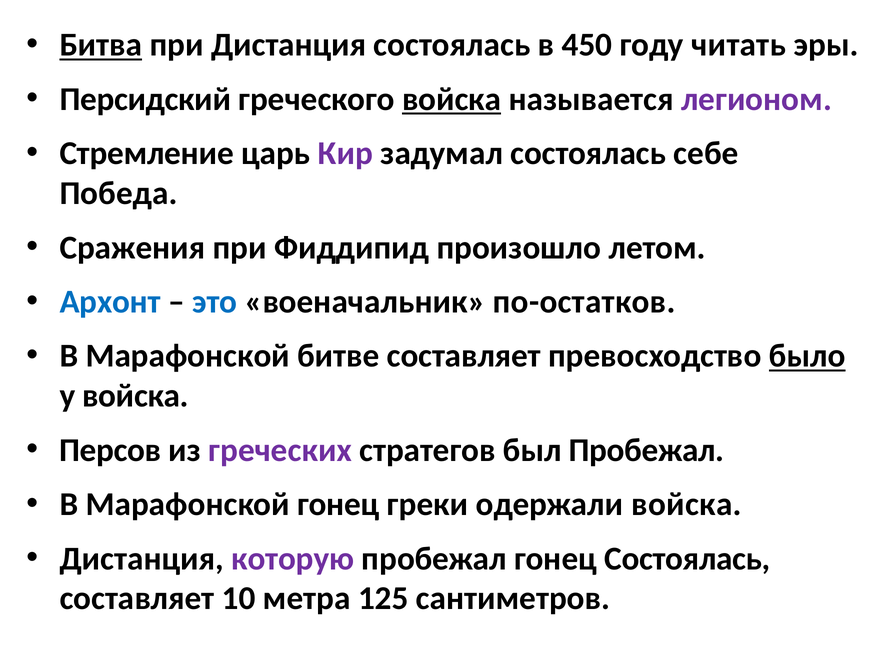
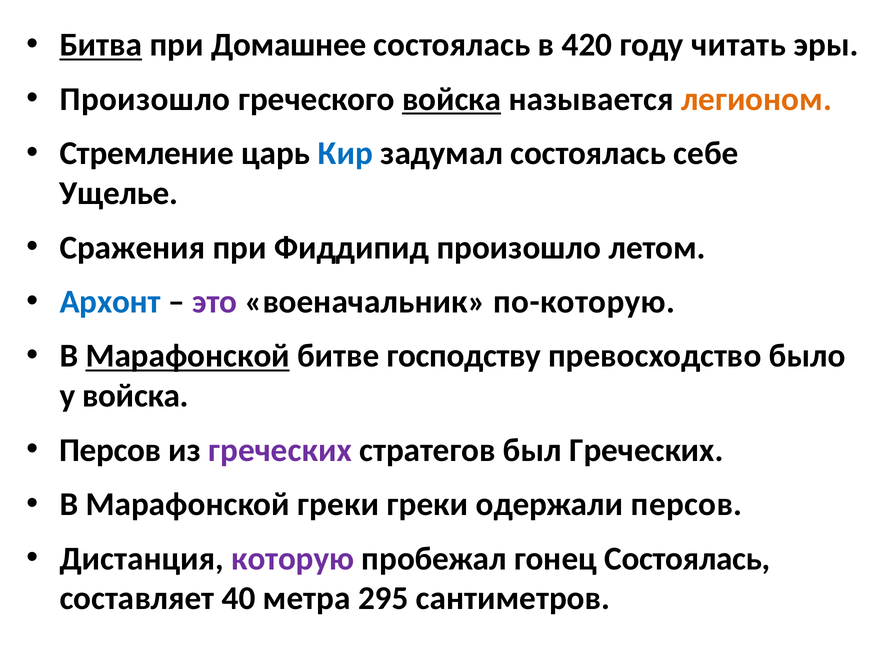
при Дистанция: Дистанция -> Домашнее
450: 450 -> 420
Персидский at (145, 99): Персидский -> Произошло
легионом colour: purple -> orange
Кир colour: purple -> blue
Победа: Победа -> Ущелье
это colour: blue -> purple
по-остатков: по-остатков -> по-которую
Марафонской at (188, 356) underline: none -> present
битве составляет: составляет -> господству
было underline: present -> none
был Пробежал: Пробежал -> Греческих
Марафонской гонец: гонец -> греки
одержали войска: войска -> персов
10: 10 -> 40
125: 125 -> 295
